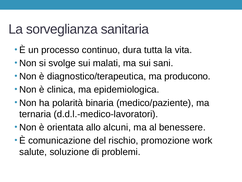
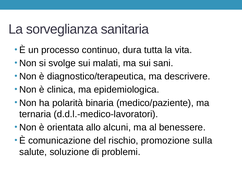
producono: producono -> descrivere
work: work -> sulla
